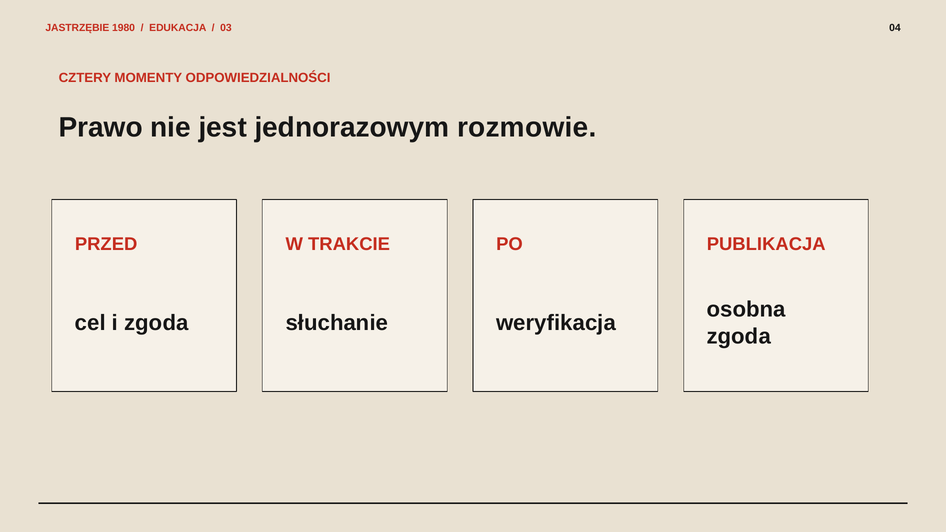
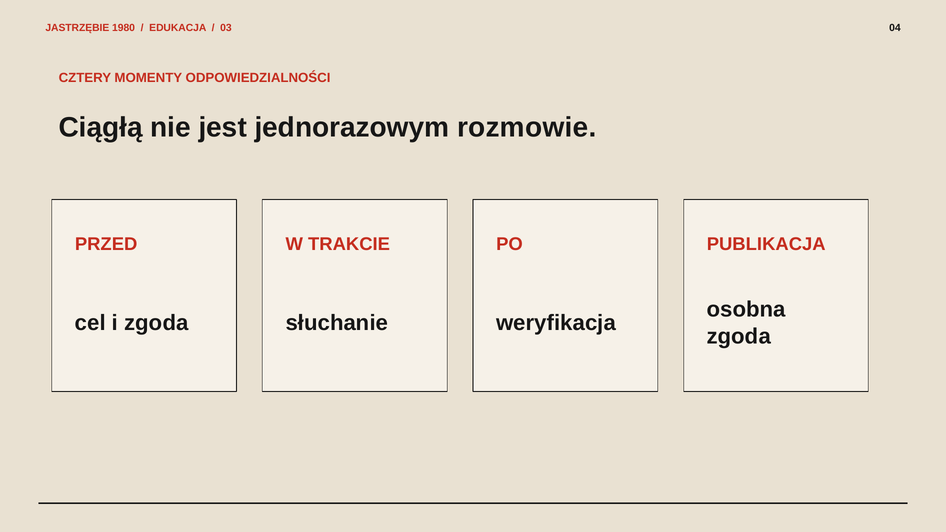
Prawo: Prawo -> Ciągłą
